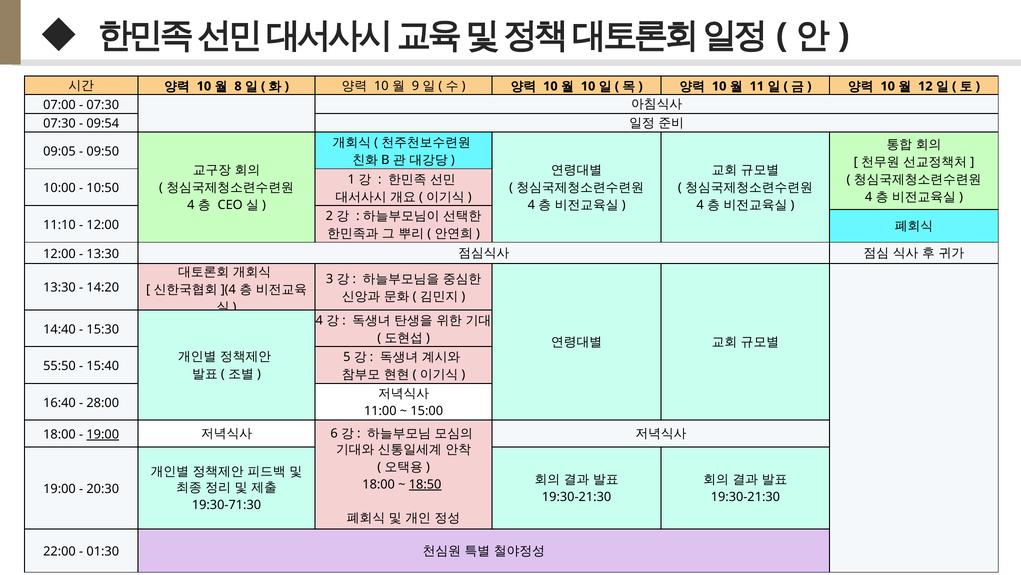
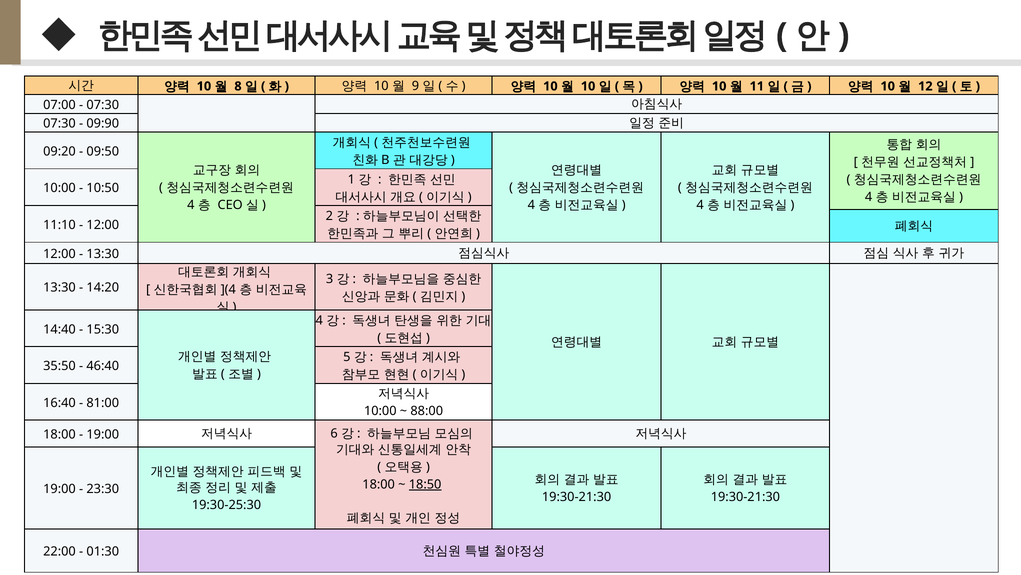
09:54: 09:54 -> 09:90
09:05: 09:05 -> 09:20
55:50: 55:50 -> 35:50
15:40: 15:40 -> 46:40
28:00: 28:00 -> 81:00
11:00 at (380, 410): 11:00 -> 10:00
15:00: 15:00 -> 88:00
19:00 at (103, 434) underline: present -> none
20:30: 20:30 -> 23:30
19:30-71:30: 19:30-71:30 -> 19:30-25:30
